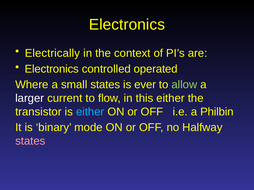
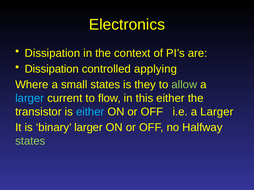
Electrically at (52, 53): Electrically -> Dissipation
Electronics at (52, 69): Electronics -> Dissipation
operated: operated -> applying
ever: ever -> they
larger at (30, 98) colour: white -> light blue
i.e a Philbin: Philbin -> Larger
binary mode: mode -> larger
states at (30, 141) colour: pink -> light green
